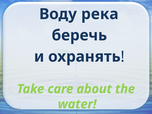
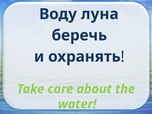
река: река -> луна
